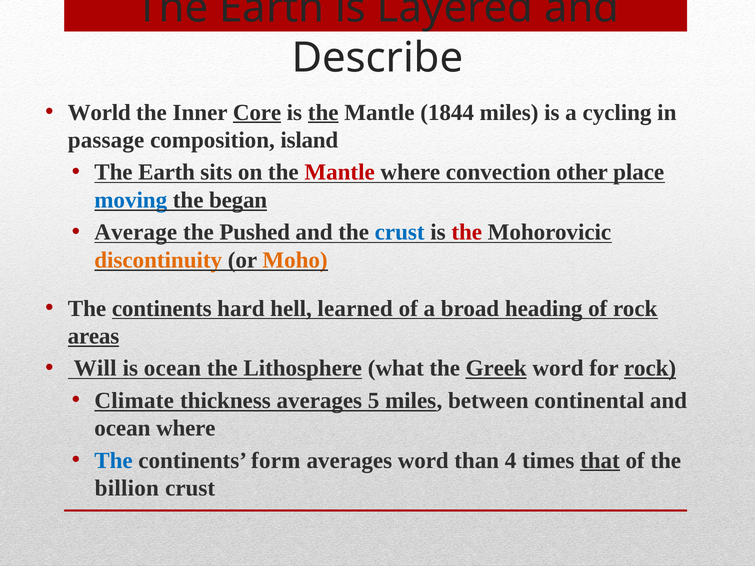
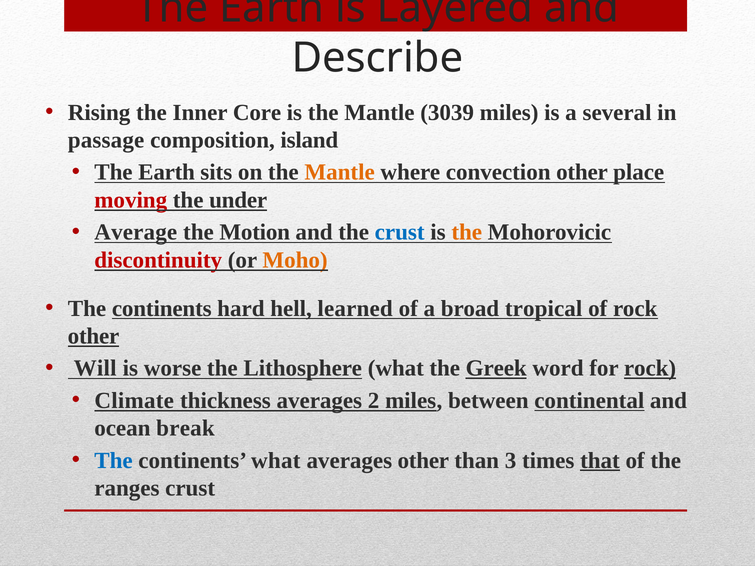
World: World -> Rising
Core underline: present -> none
the at (323, 113) underline: present -> none
1844: 1844 -> 3039
cycling: cycling -> several
Mantle at (340, 172) colour: red -> orange
moving colour: blue -> red
began: began -> under
Pushed: Pushed -> Motion
the at (467, 232) colour: red -> orange
discontinuity colour: orange -> red
heading: heading -> tropical
areas at (93, 336): areas -> other
is ocean: ocean -> worse
5: 5 -> 2
continental underline: none -> present
ocean where: where -> break
continents form: form -> what
averages word: word -> other
4: 4 -> 3
billion: billion -> ranges
